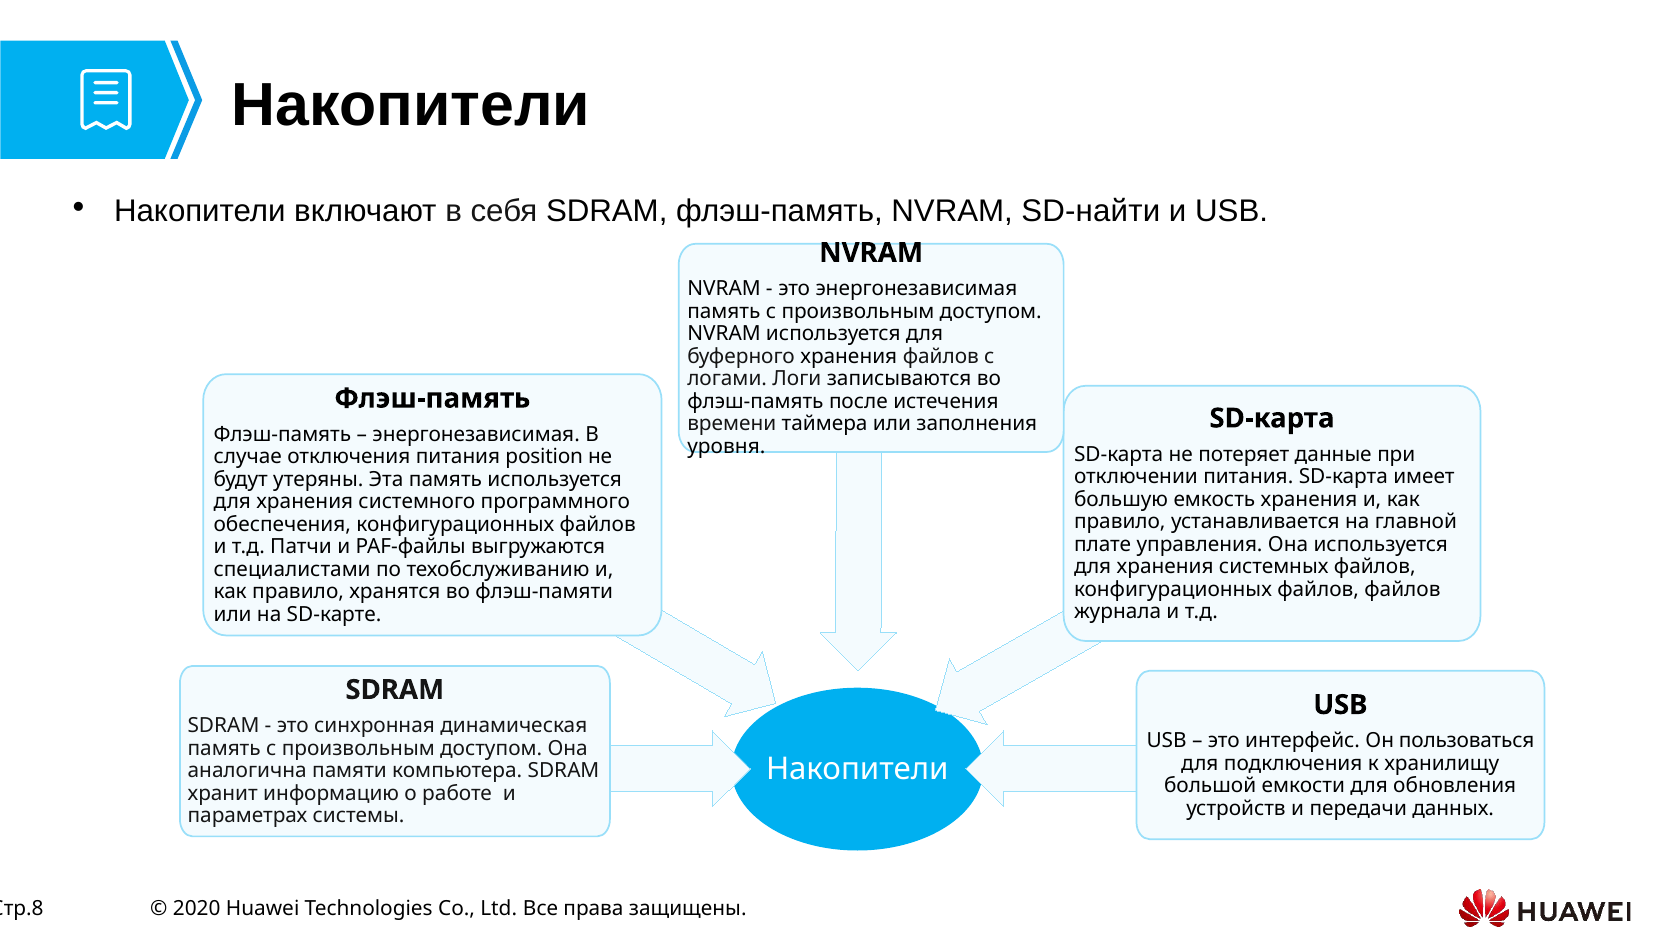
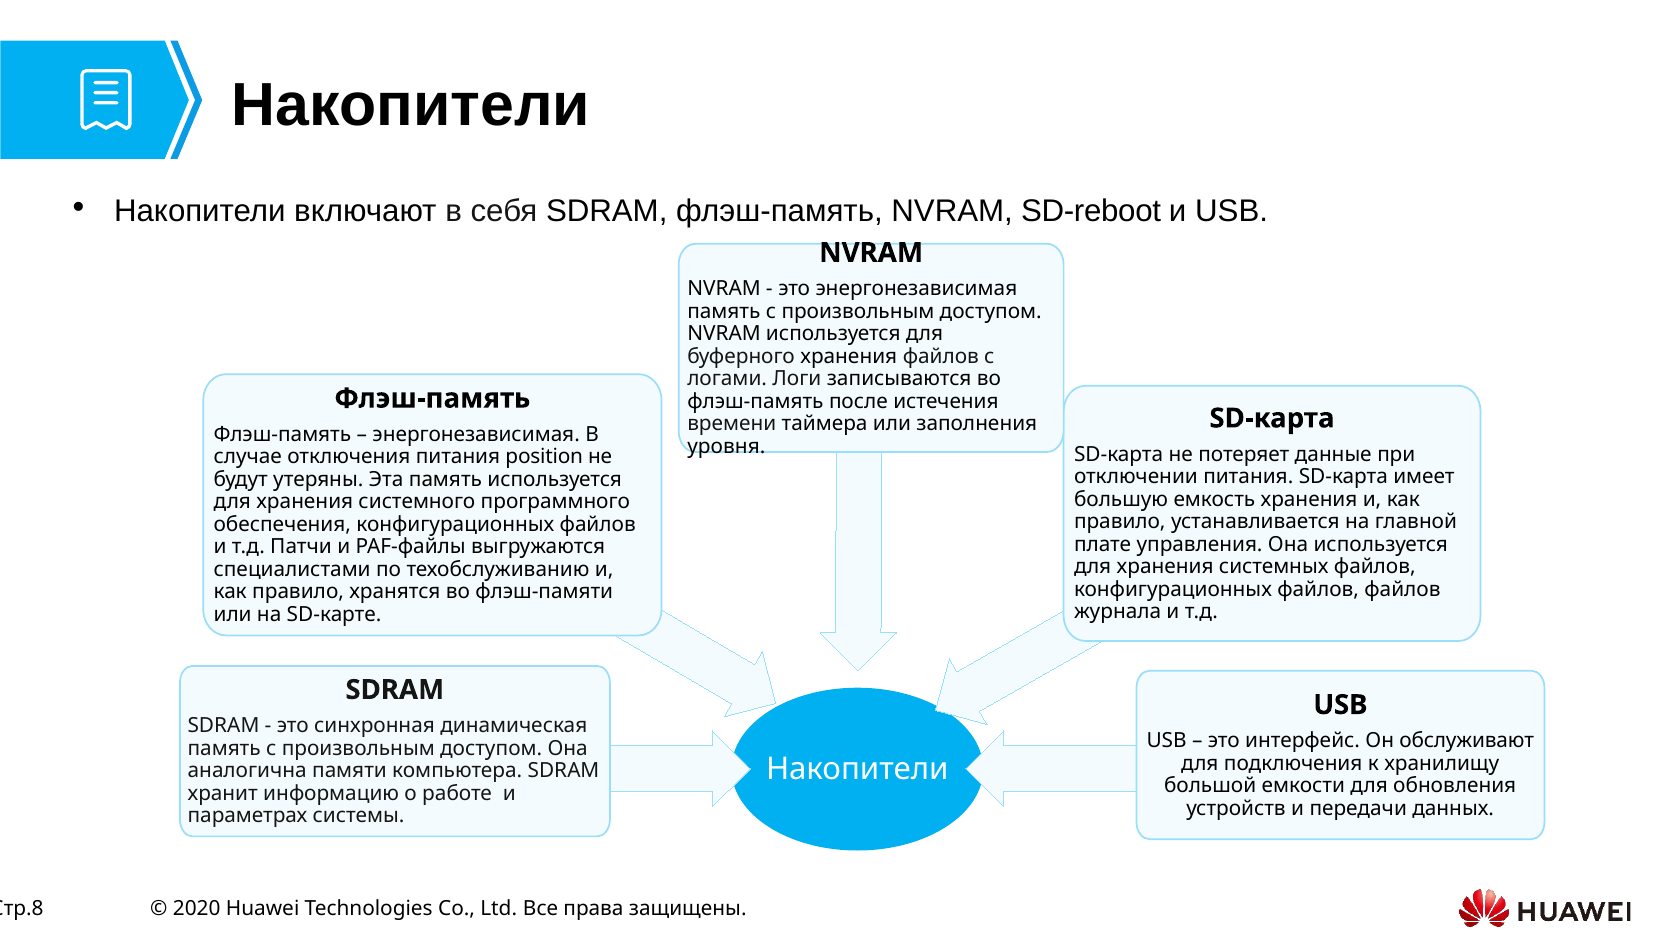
SD-найти: SD-найти -> SD-reboot
пользоваться: пользоваться -> обслуживают
